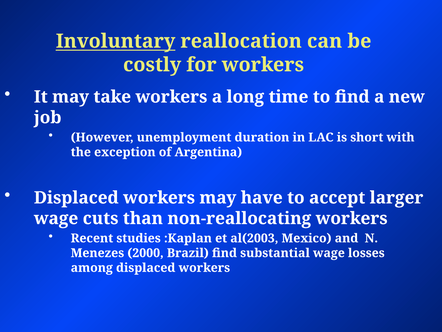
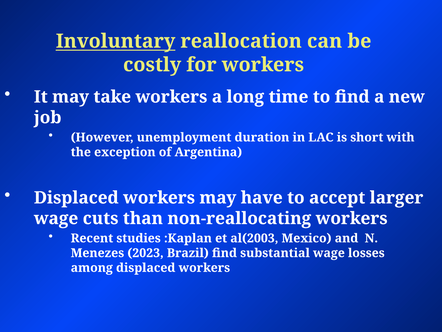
2000: 2000 -> 2023
